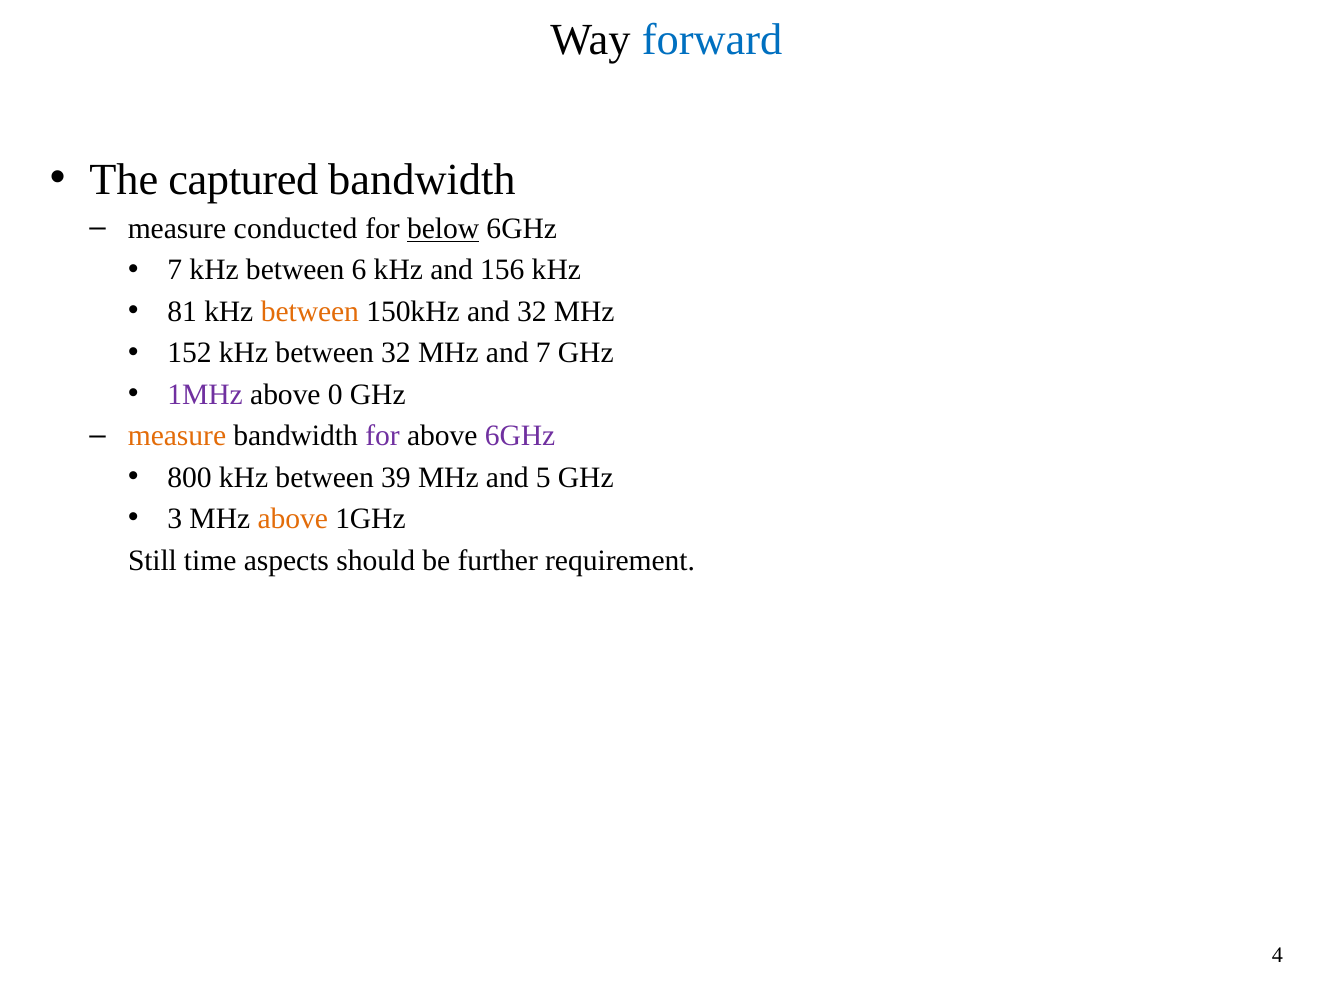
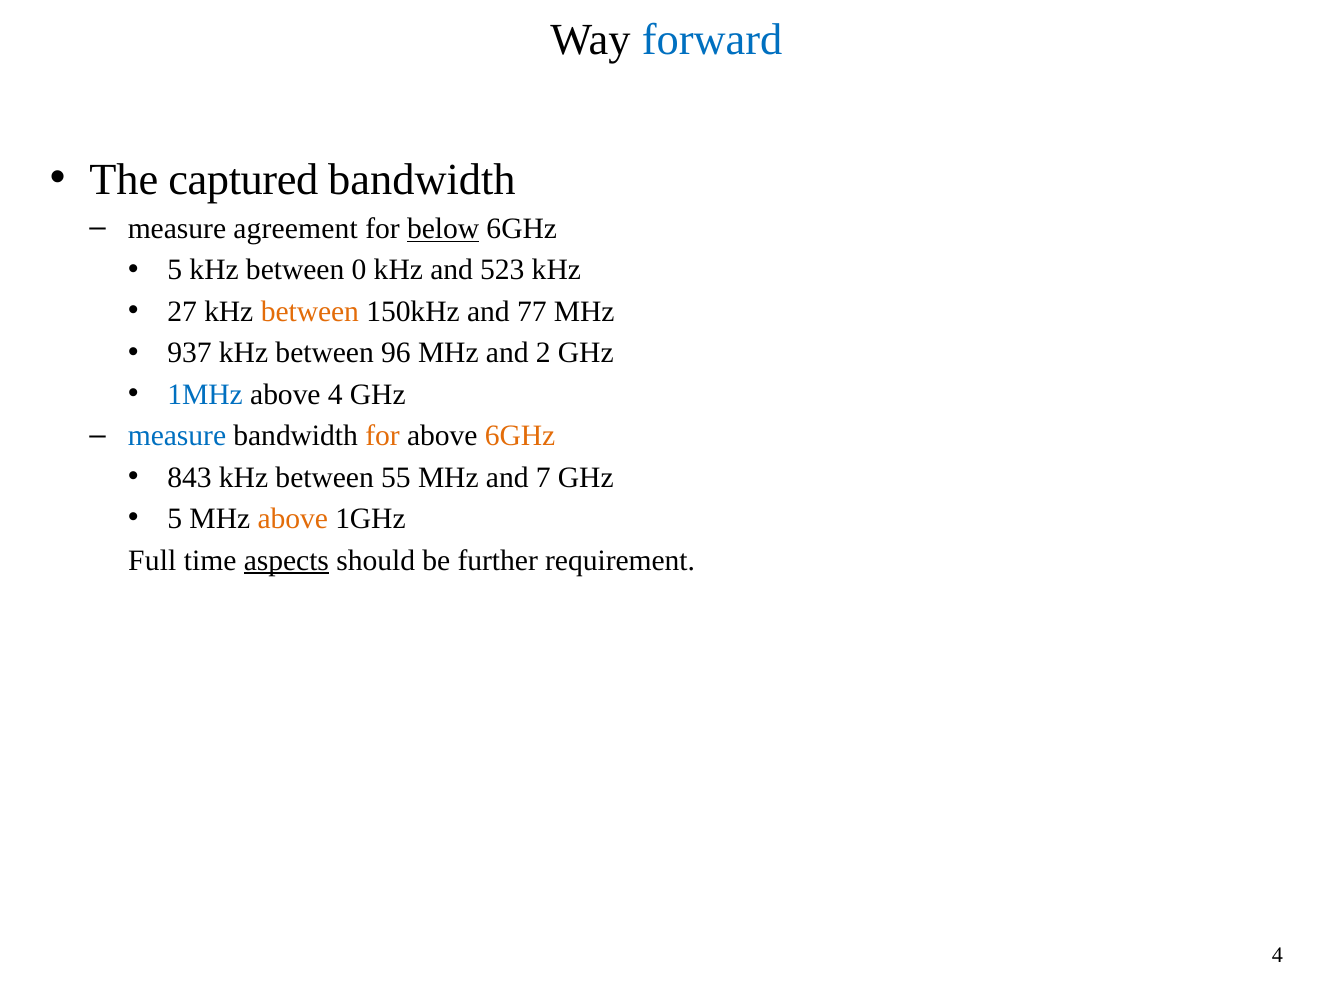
conducted: conducted -> agreement
7 at (175, 270): 7 -> 5
6: 6 -> 0
156: 156 -> 523
81: 81 -> 27
and 32: 32 -> 77
152: 152 -> 937
between 32: 32 -> 96
and 7: 7 -> 2
1MHz colour: purple -> blue
above 0: 0 -> 4
measure at (177, 436) colour: orange -> blue
for at (383, 436) colour: purple -> orange
6GHz at (520, 436) colour: purple -> orange
800: 800 -> 843
39: 39 -> 55
5: 5 -> 7
3 at (175, 519): 3 -> 5
Still: Still -> Full
aspects underline: none -> present
